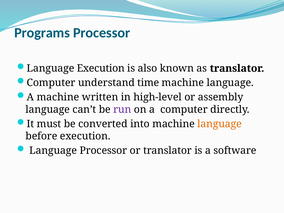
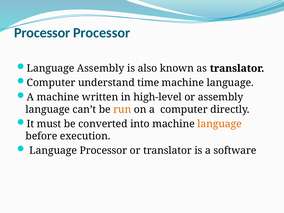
Programs at (42, 33): Programs -> Processor
Language Execution: Execution -> Assembly
run colour: purple -> orange
